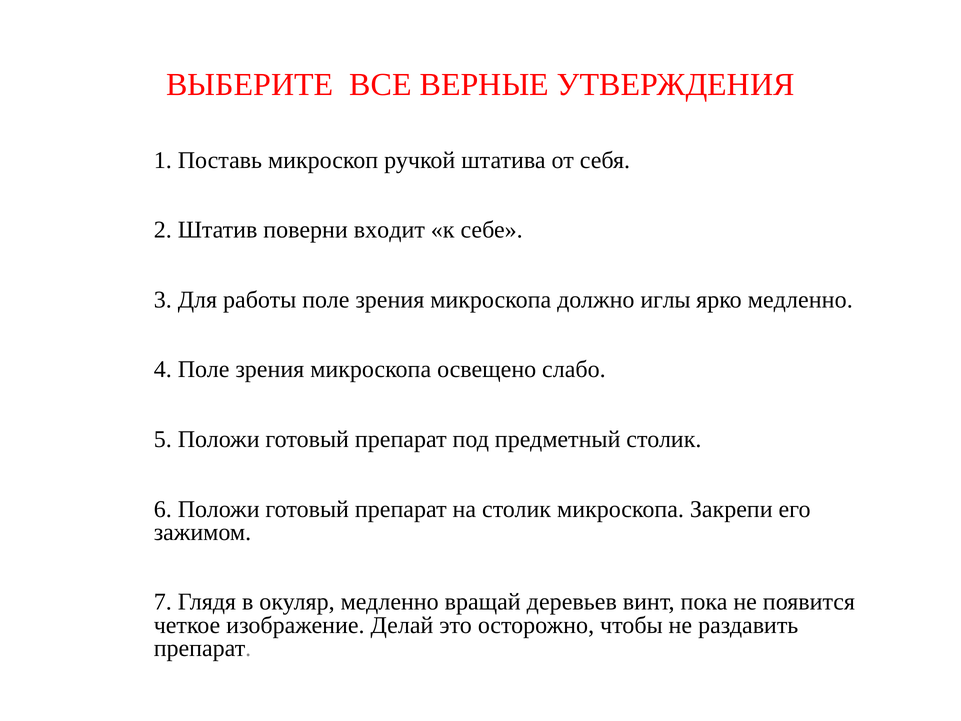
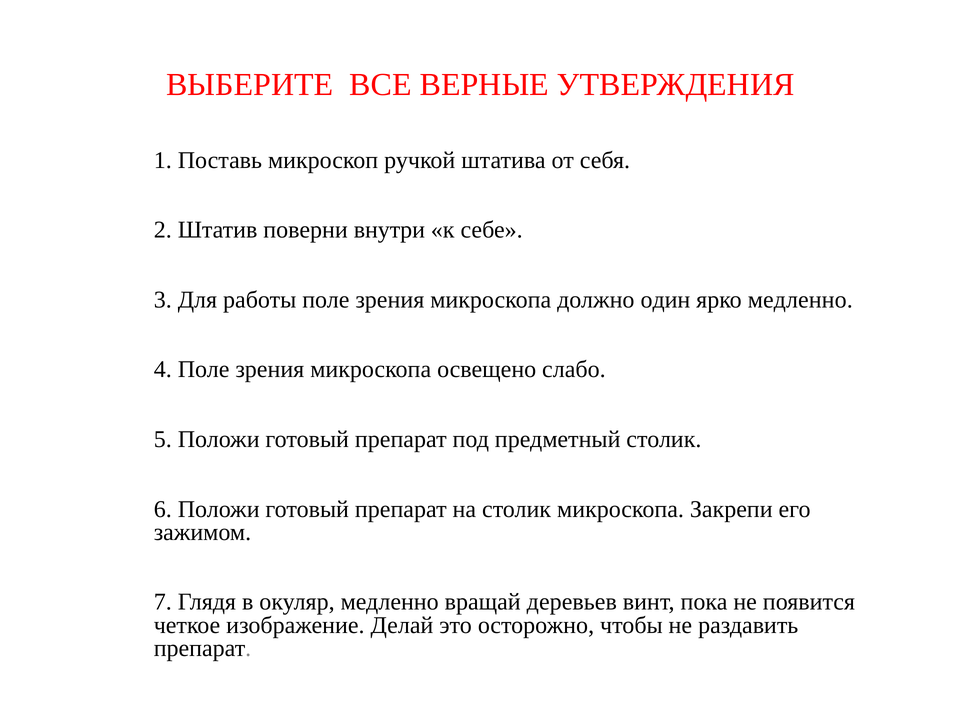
входит: входит -> внутри
иглы: иглы -> один
